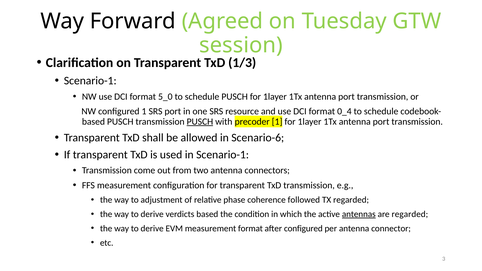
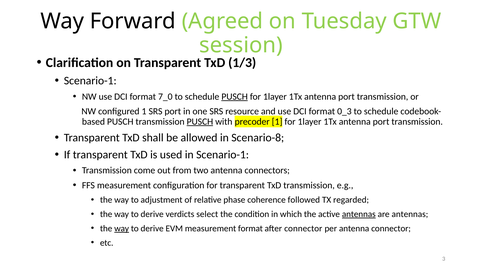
5_0: 5_0 -> 7_0
PUSCH at (235, 97) underline: none -> present
0_4: 0_4 -> 0_3
Scenario-6: Scenario-6 -> Scenario-8
verdicts based: based -> select
are regarded: regarded -> antennas
way at (122, 229) underline: none -> present
after configured: configured -> connector
